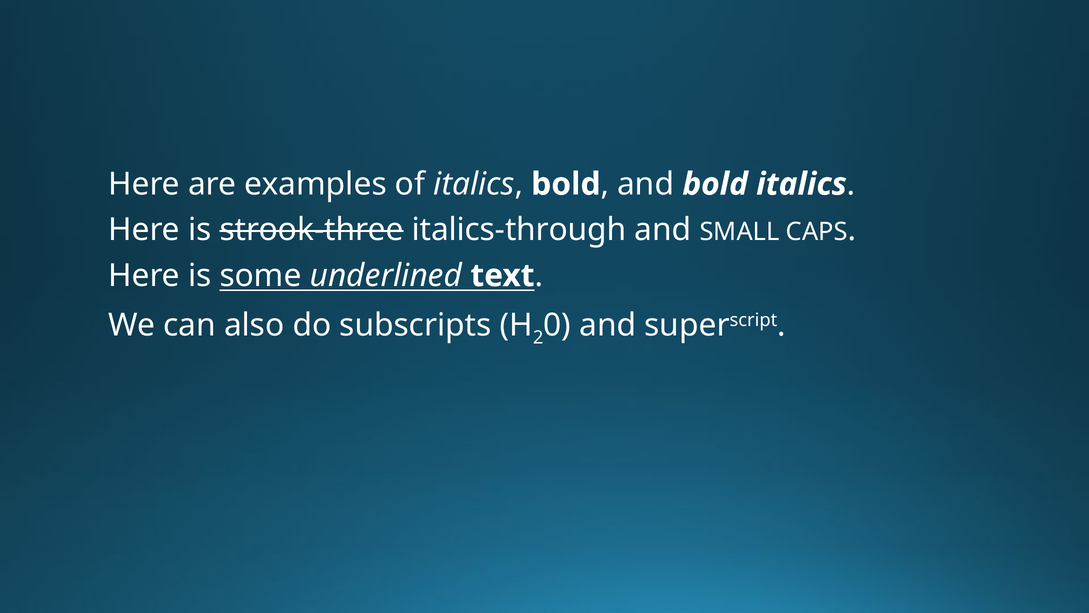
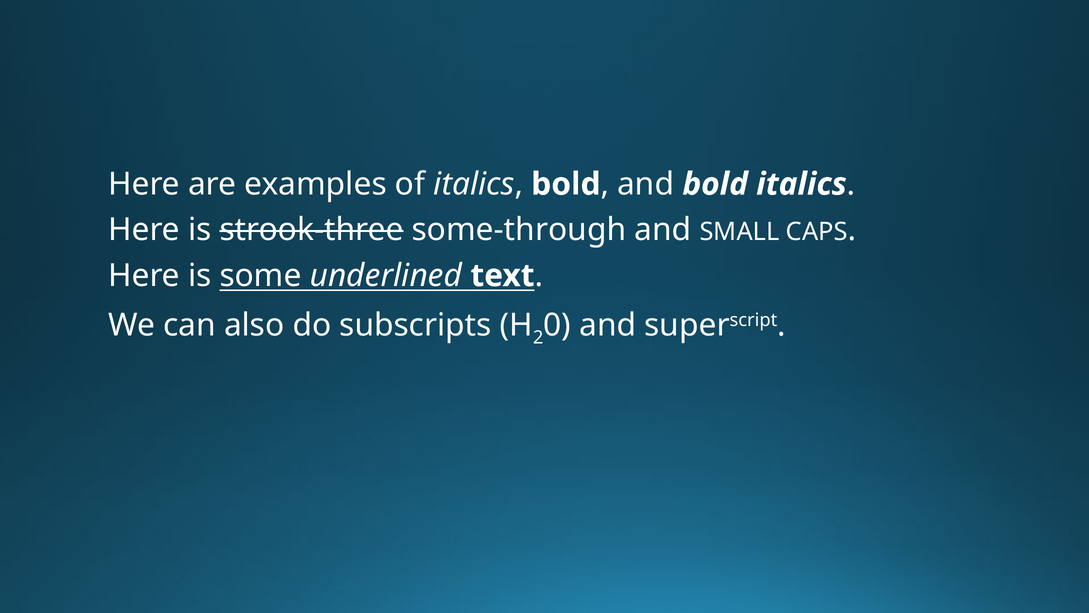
italics-through: italics-through -> some-through
